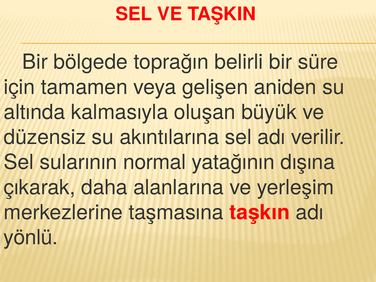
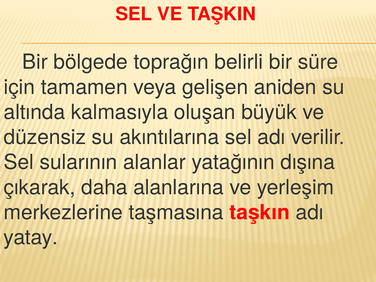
normal: normal -> alanlar
yönlü: yönlü -> yatay
